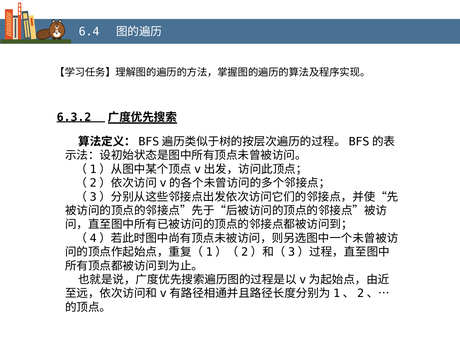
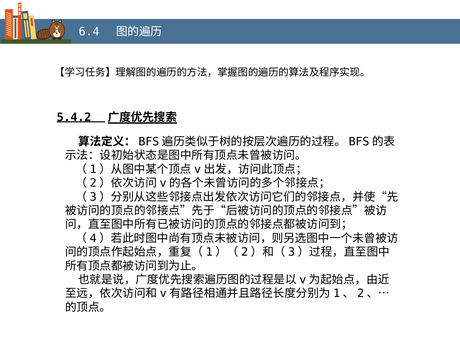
6.3.2: 6.3.2 -> 5.4.2
